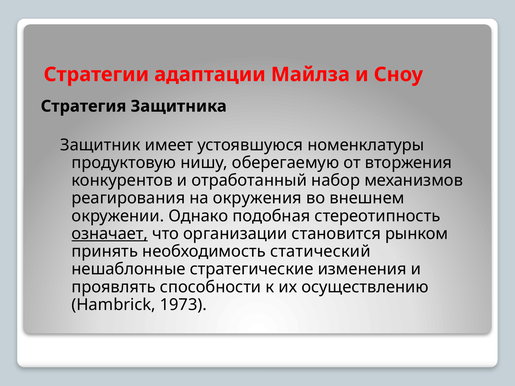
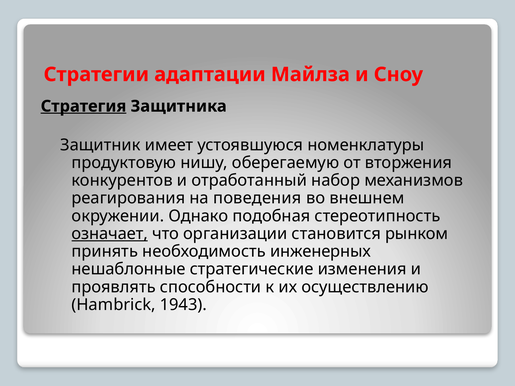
Стратегия underline: none -> present
окружения: окружения -> поведения
статический: статический -> инженерных
1973: 1973 -> 1943
